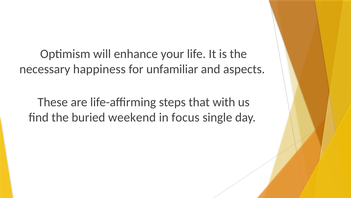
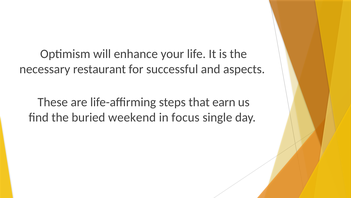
happiness: happiness -> restaurant
unfamiliar: unfamiliar -> successful
with: with -> earn
